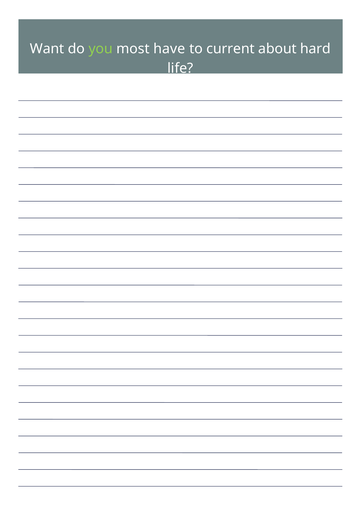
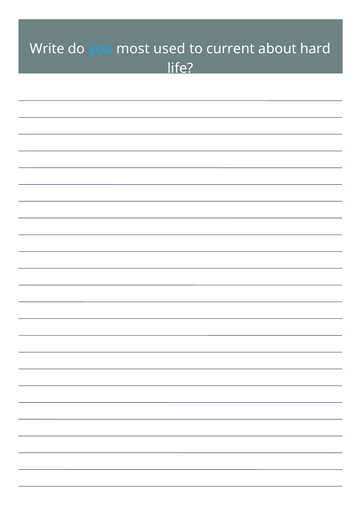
Want: Want -> Write
you colour: light green -> light blue
have: have -> used
